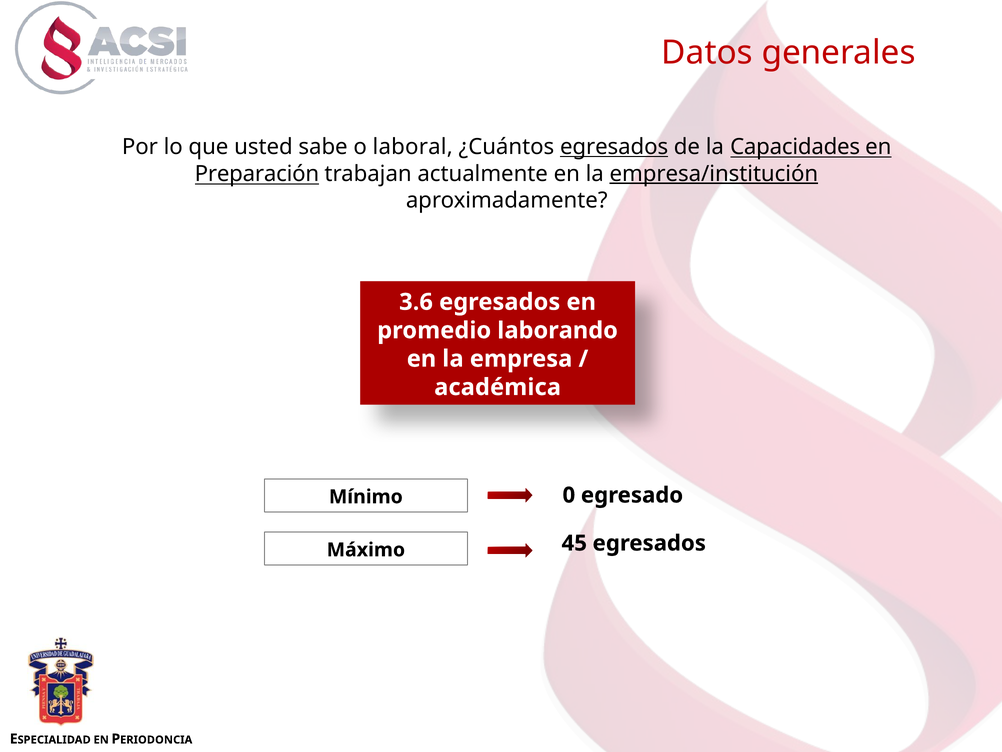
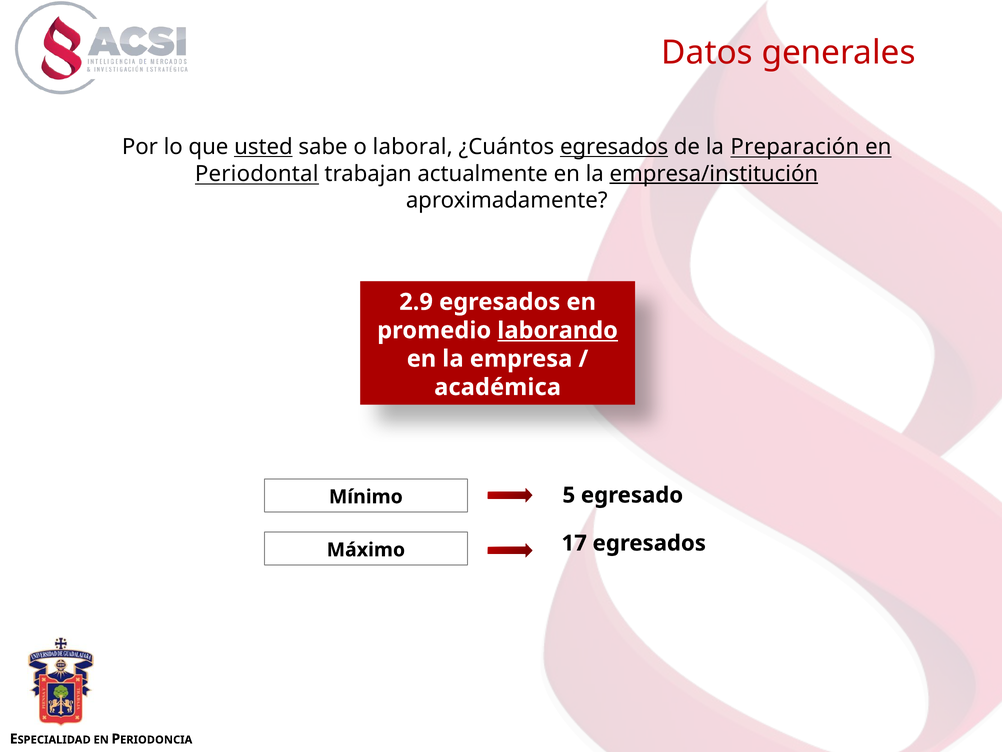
usted underline: none -> present
Capacidades: Capacidades -> Preparación
Preparación: Preparación -> Periodontal
3.6: 3.6 -> 2.9
laborando underline: none -> present
0: 0 -> 5
45: 45 -> 17
